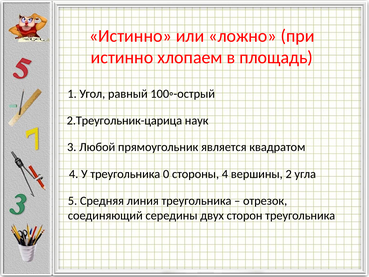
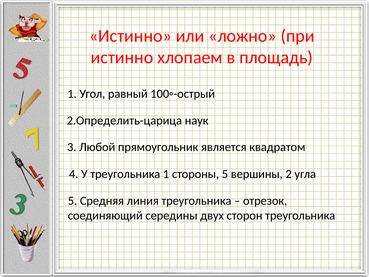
2.Треугольник-царица: 2.Треугольник-царица -> 2.Определить-царица
треугольника 0: 0 -> 1
стороны 4: 4 -> 5
